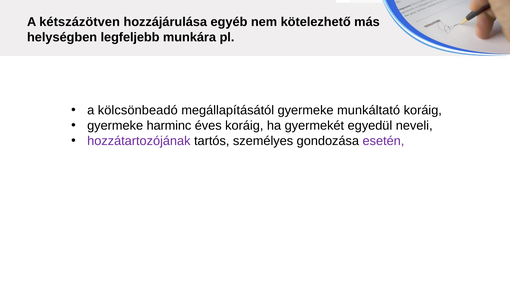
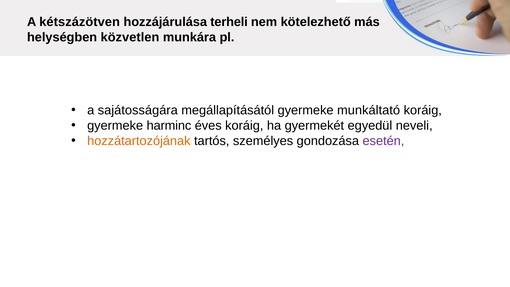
egyéb: egyéb -> terheli
legfeljebb: legfeljebb -> közvetlen
kölcsönbeadó: kölcsönbeadó -> sajátosságára
hozzátartozójának colour: purple -> orange
